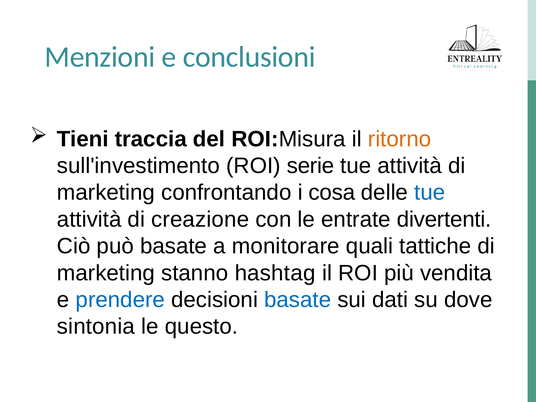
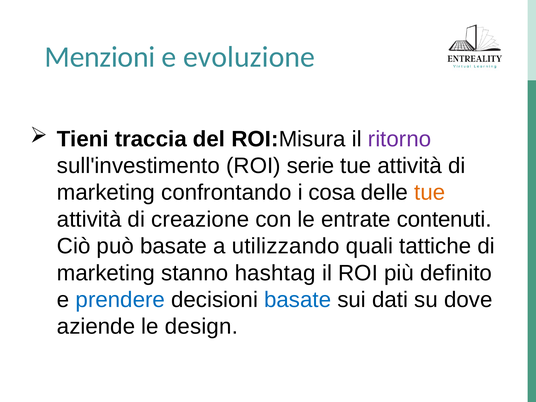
conclusioni: conclusioni -> evoluzione
ritorno colour: orange -> purple
tue at (430, 193) colour: blue -> orange
divertenti: divertenti -> contenuti
monitorare: monitorare -> utilizzando
vendita: vendita -> definito
sintonia: sintonia -> aziende
questo: questo -> design
